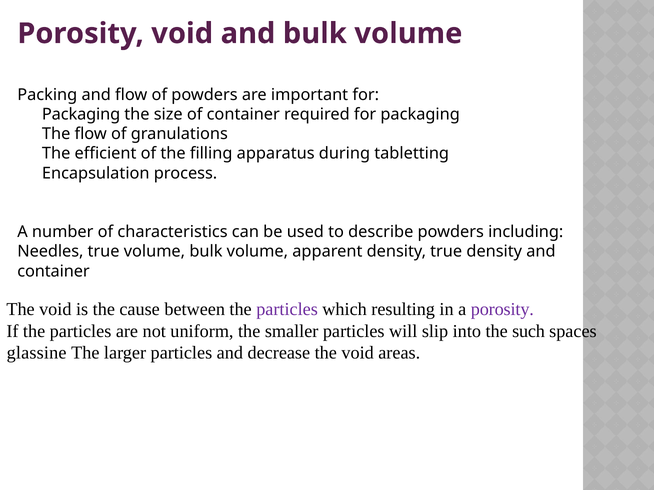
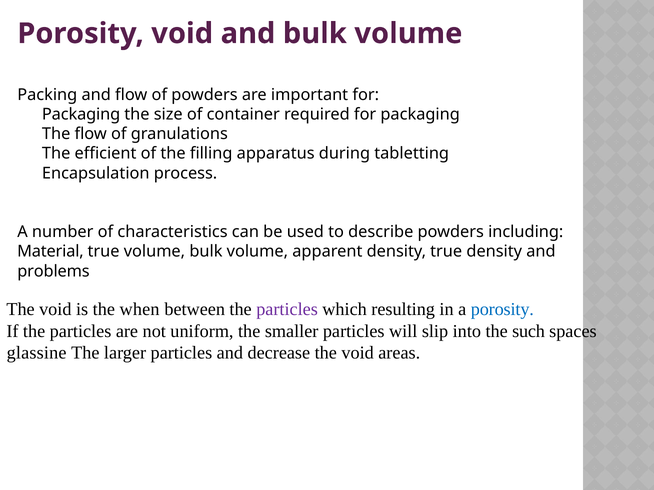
Needles: Needles -> Material
container at (53, 271): container -> problems
cause: cause -> when
porosity at (502, 310) colour: purple -> blue
